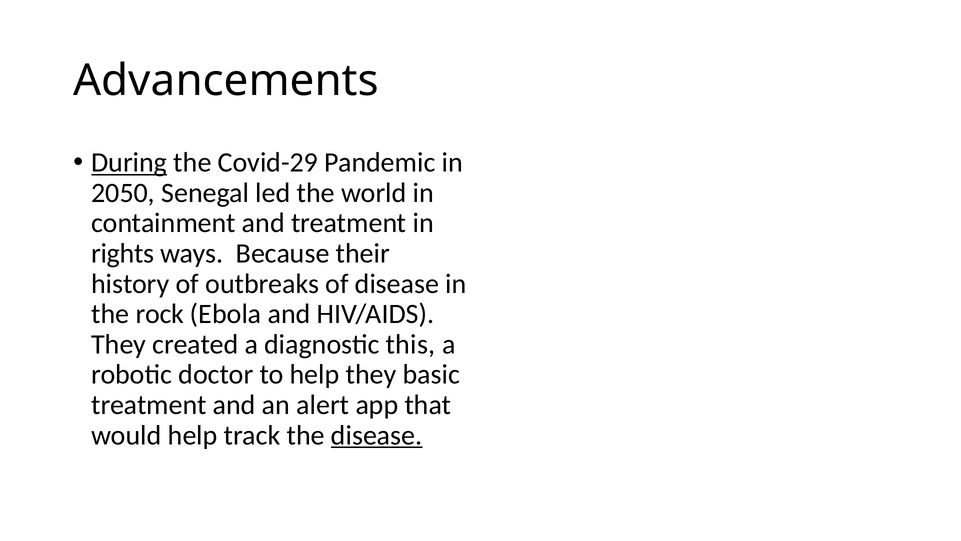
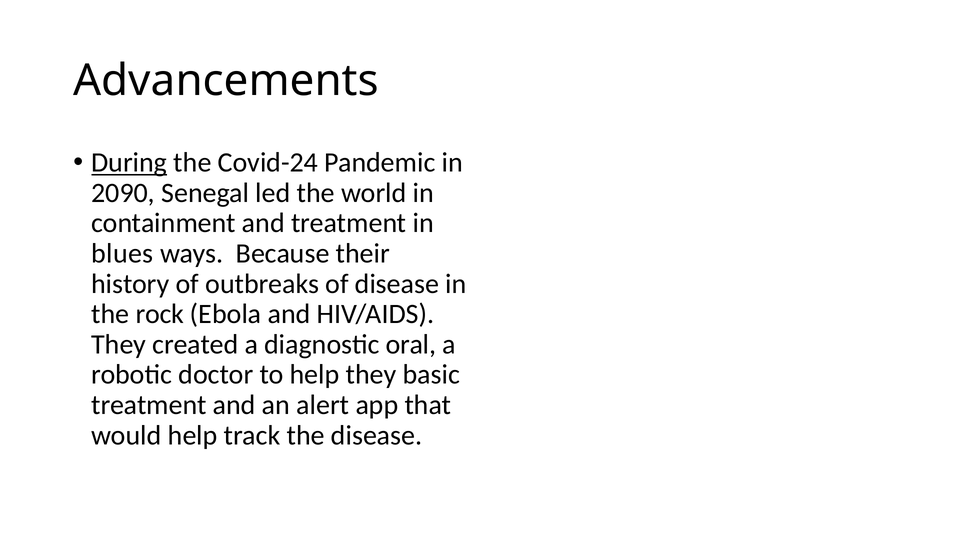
Covid-29: Covid-29 -> Covid-24
2050: 2050 -> 2090
rights: rights -> blues
this: this -> oral
disease at (377, 435) underline: present -> none
